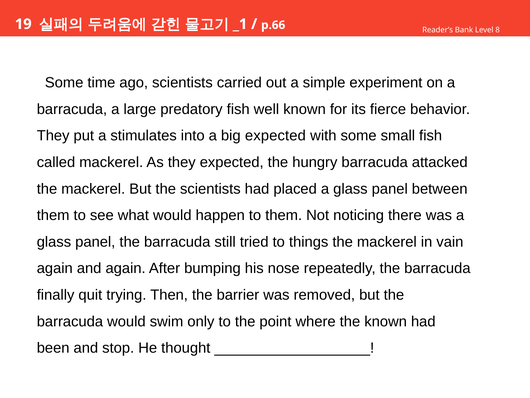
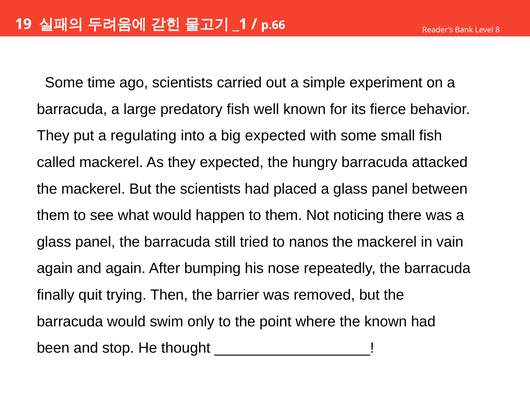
stimulates: stimulates -> regulating
things: things -> nanos
